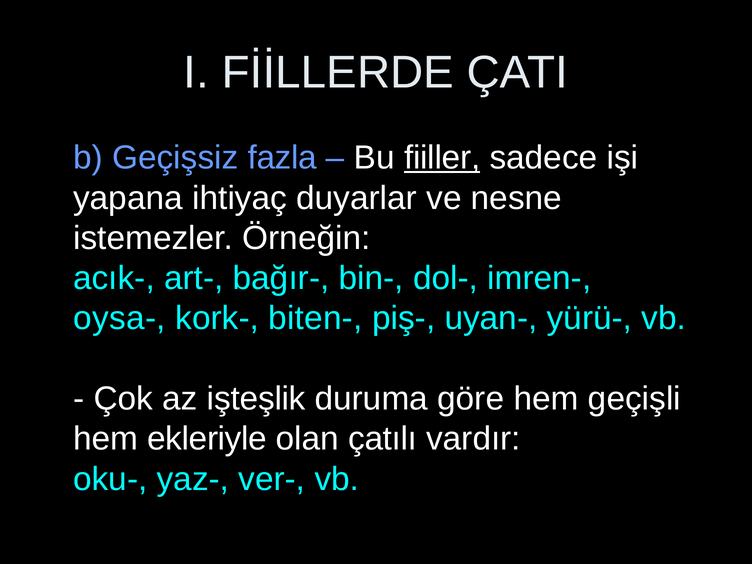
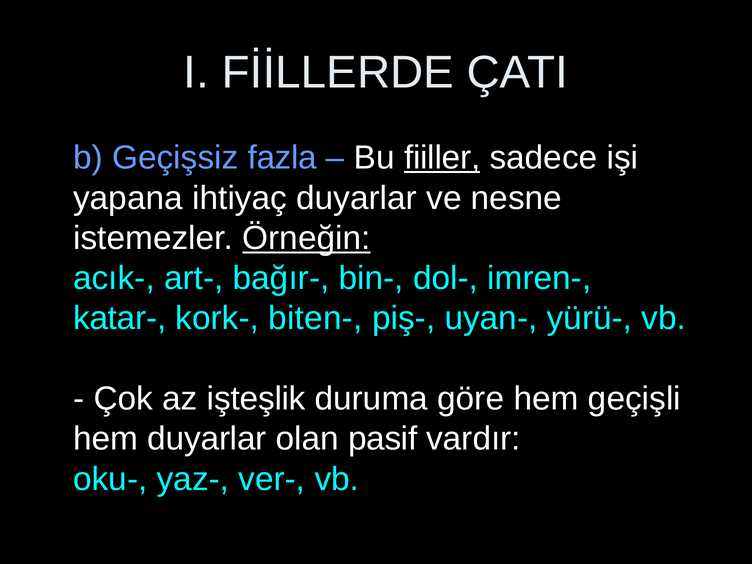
Örneğin underline: none -> present
oysa-: oysa- -> katar-
hem ekleriyle: ekleriyle -> duyarlar
çatılı: çatılı -> pasif
